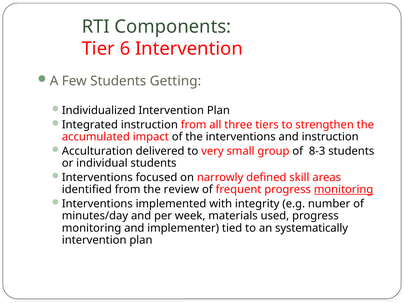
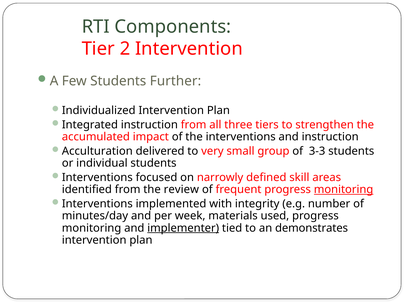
6: 6 -> 2
Getting: Getting -> Further
8-3: 8-3 -> 3-3
implementer underline: none -> present
systematically: systematically -> demonstrates
